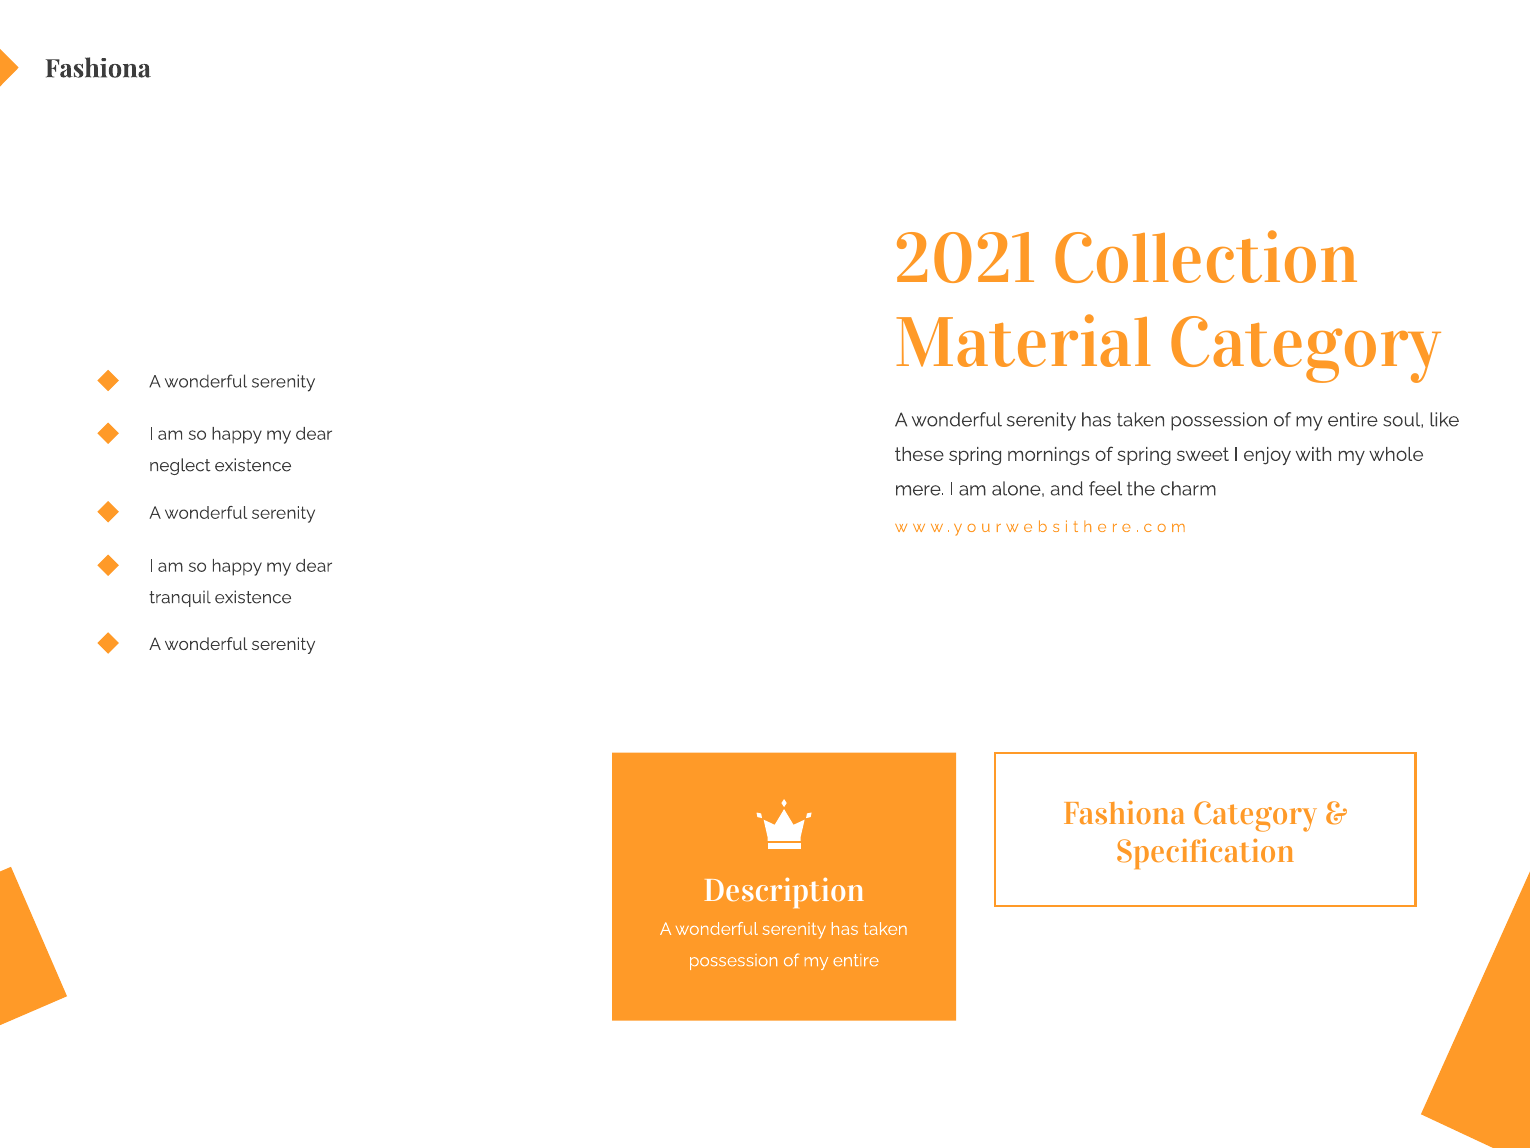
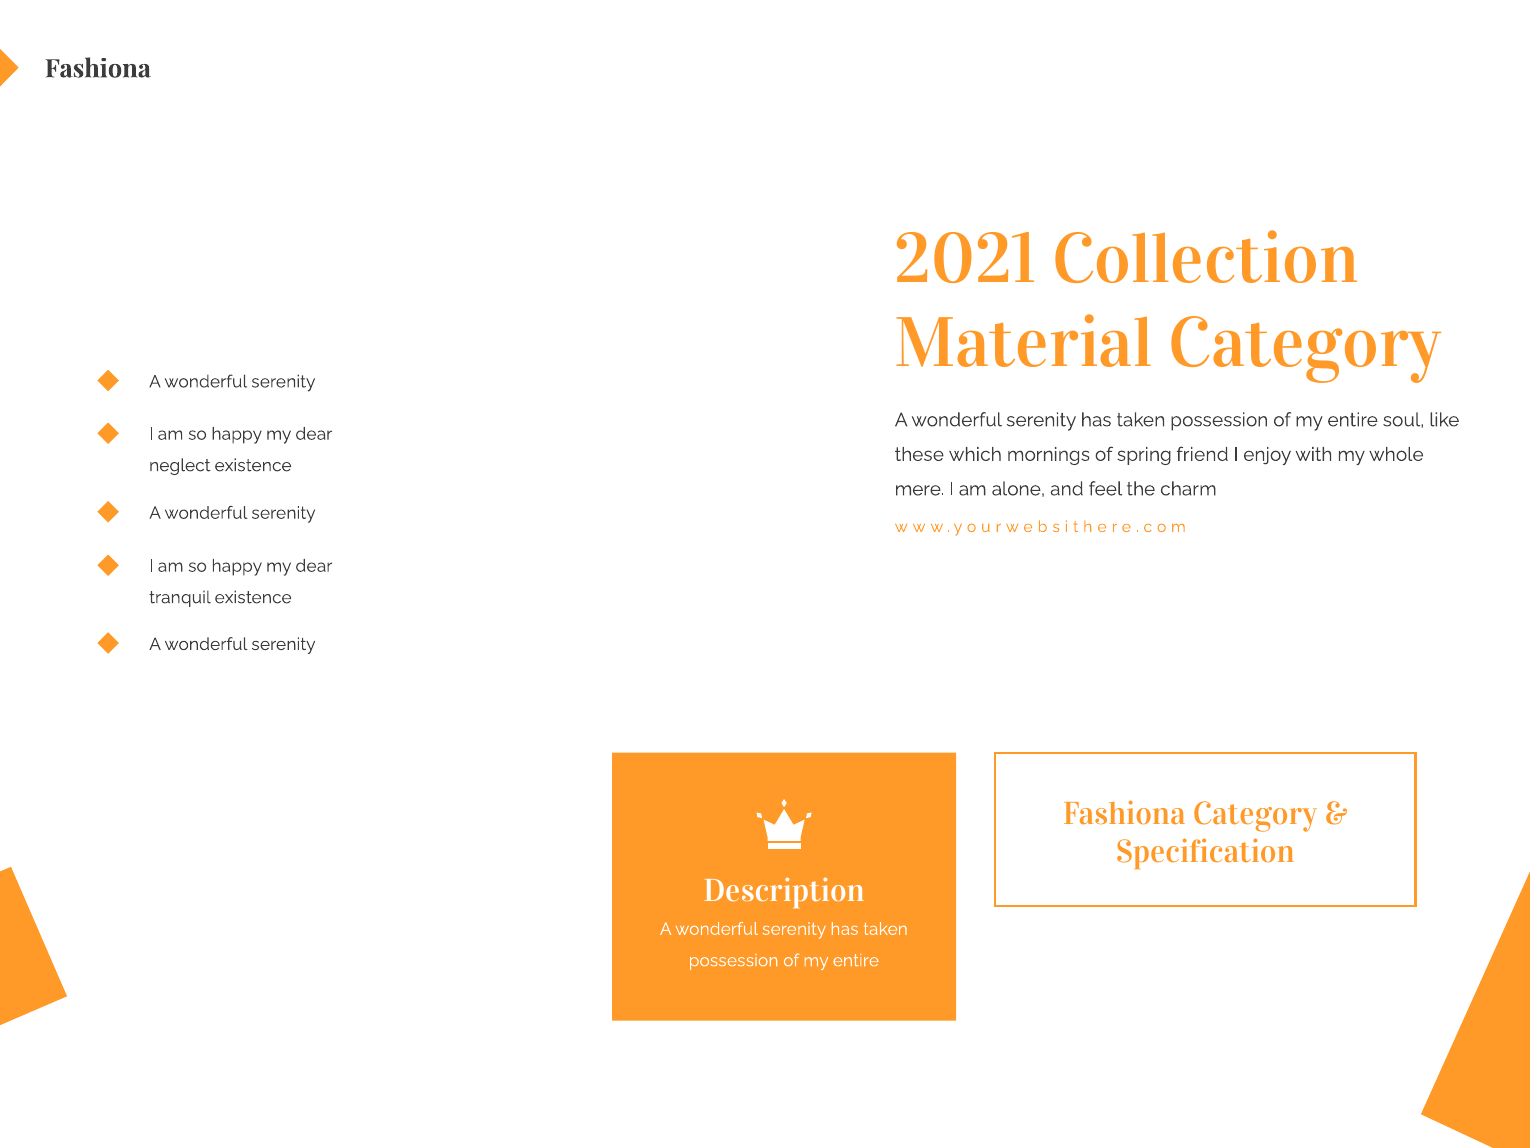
these spring: spring -> which
sweet: sweet -> friend
